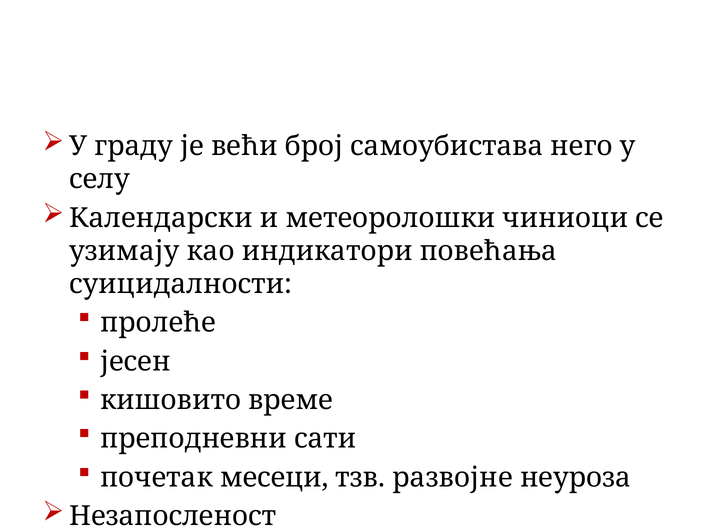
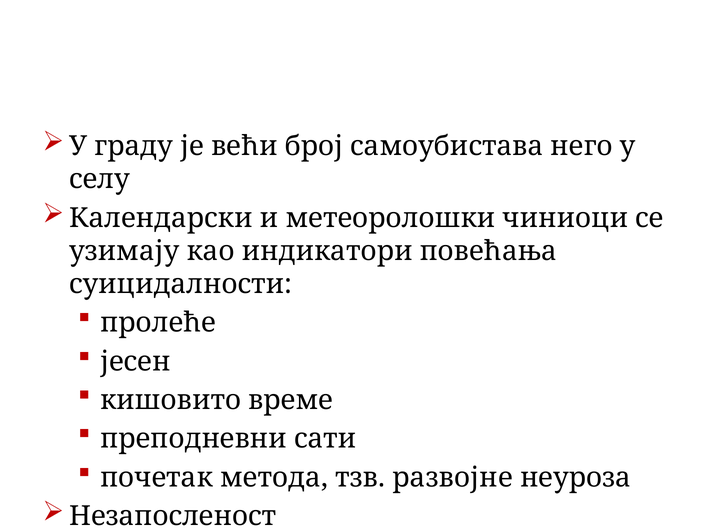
месеци: месеци -> метода
